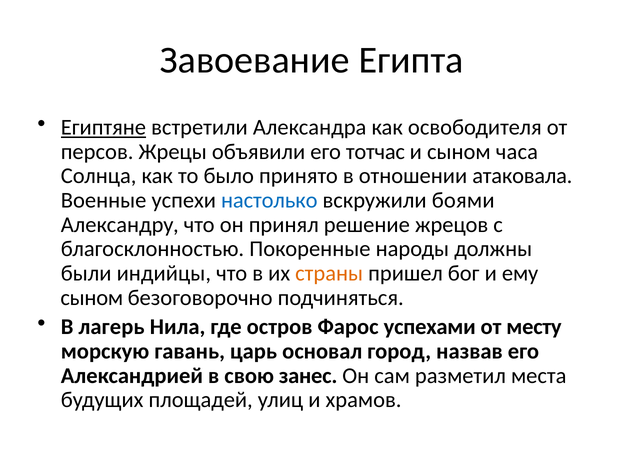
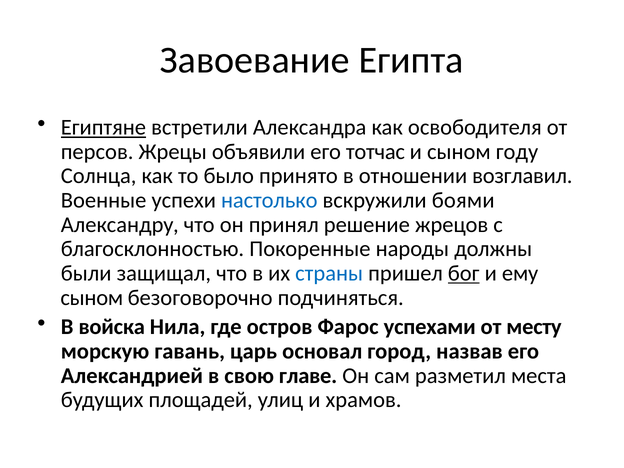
часа: часа -> году
атаковала: атаковала -> возглавил
индийцы: индийцы -> защищал
страны colour: orange -> blue
бог underline: none -> present
лагерь: лагерь -> войска
занес: занес -> главе
